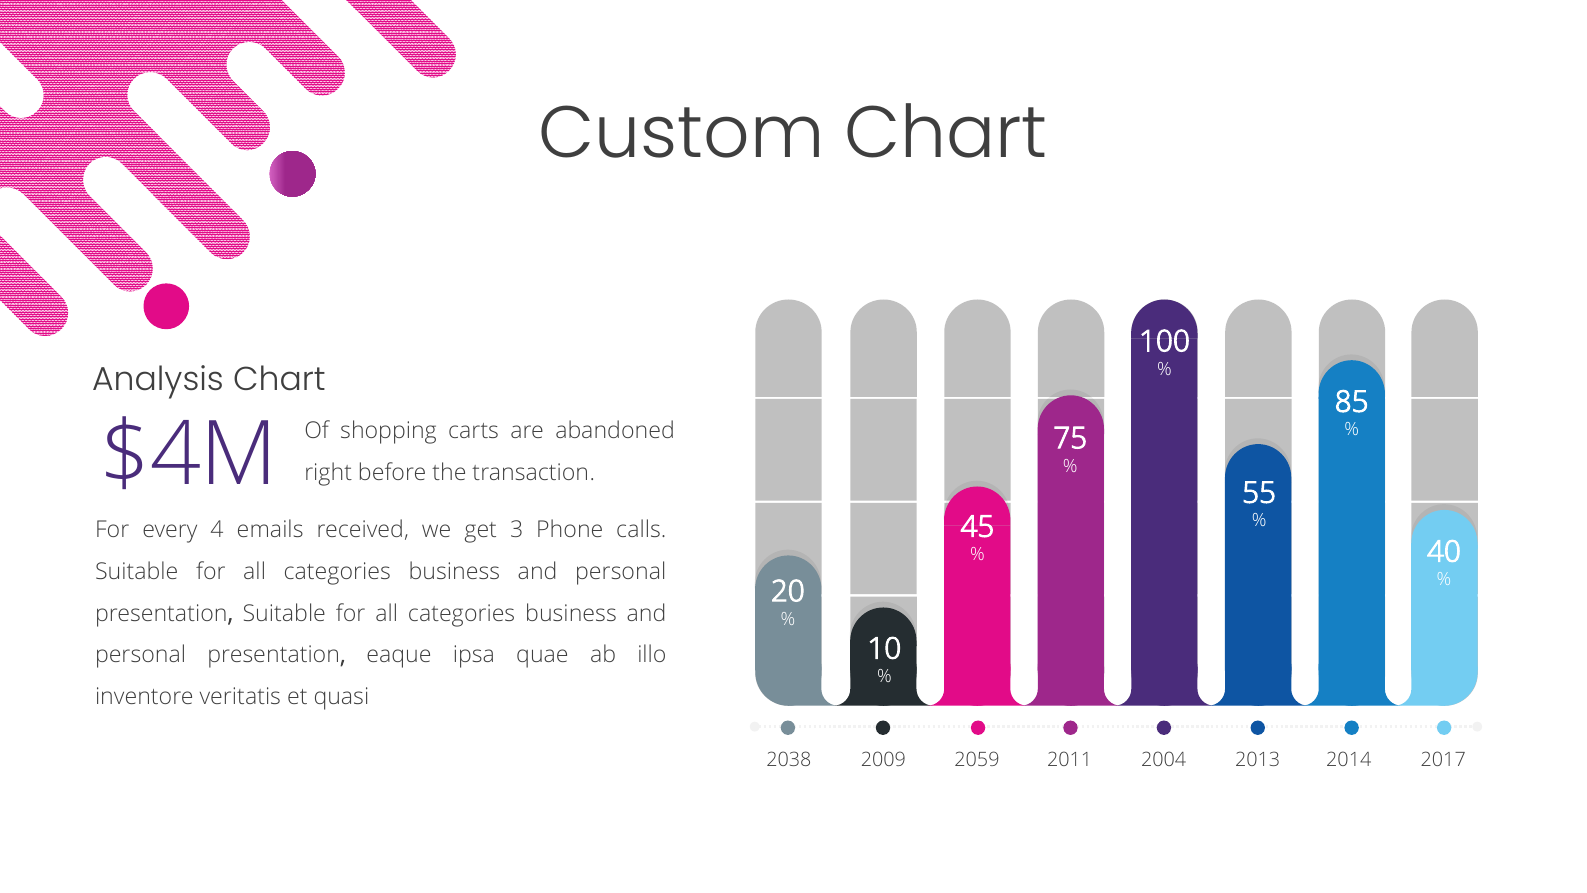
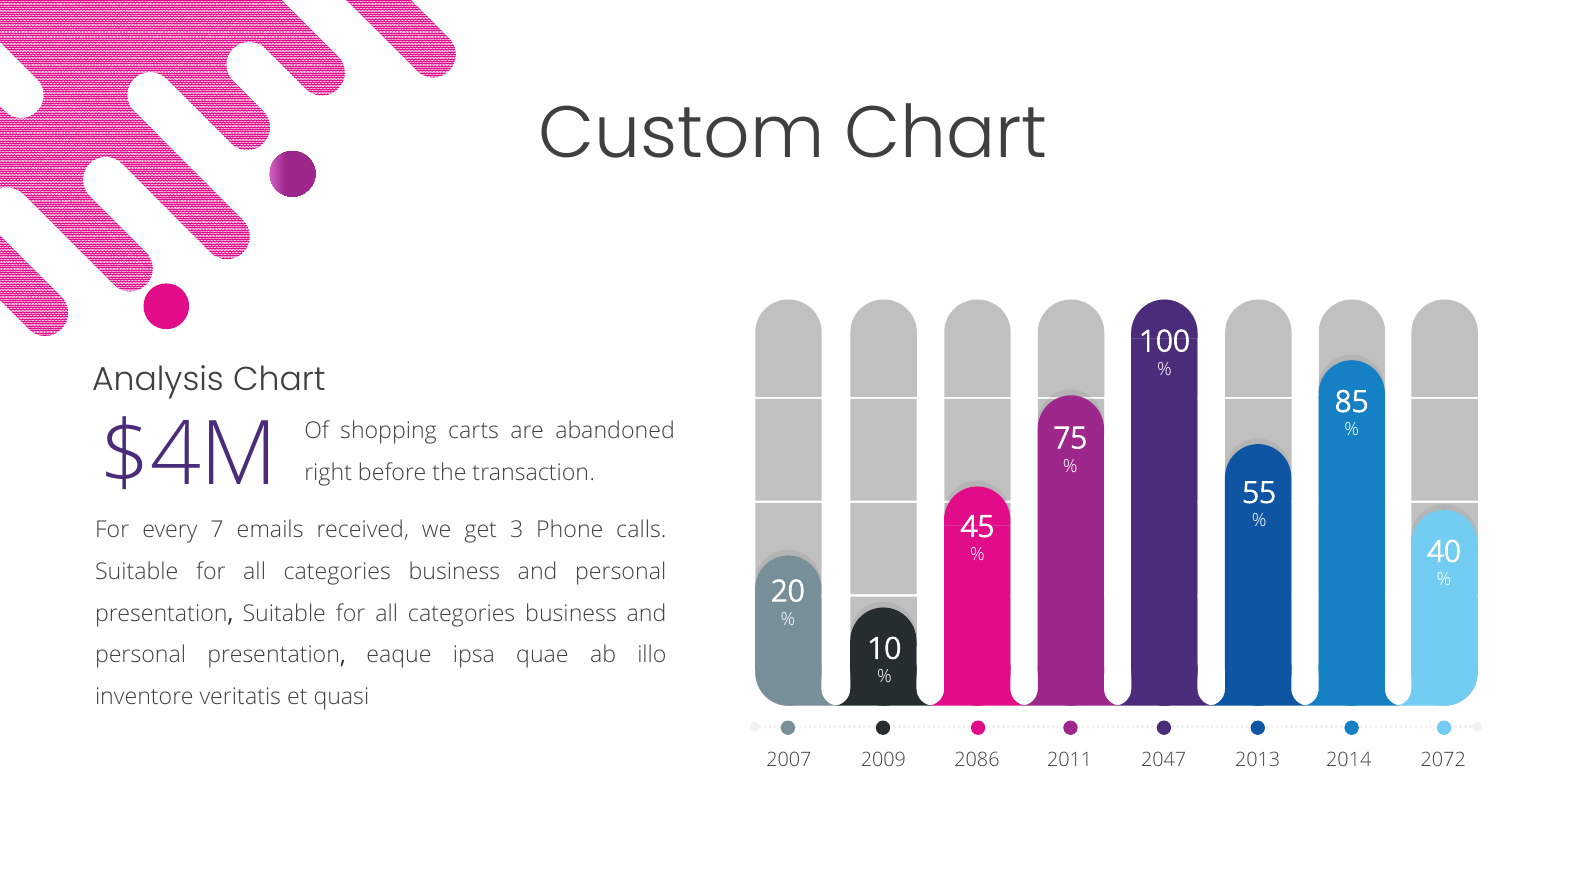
4: 4 -> 7
2038: 2038 -> 2007
2059: 2059 -> 2086
2004: 2004 -> 2047
2017: 2017 -> 2072
